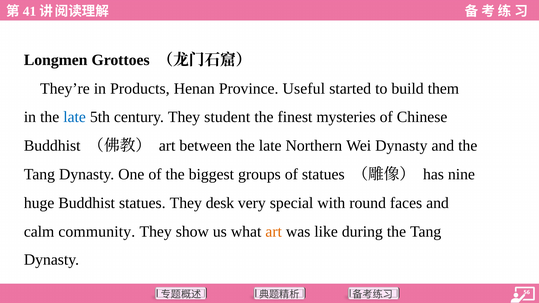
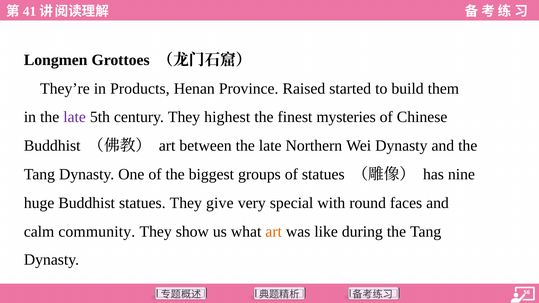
Useful: Useful -> Raised
late at (75, 117) colour: blue -> purple
student: student -> highest
desk: desk -> give
